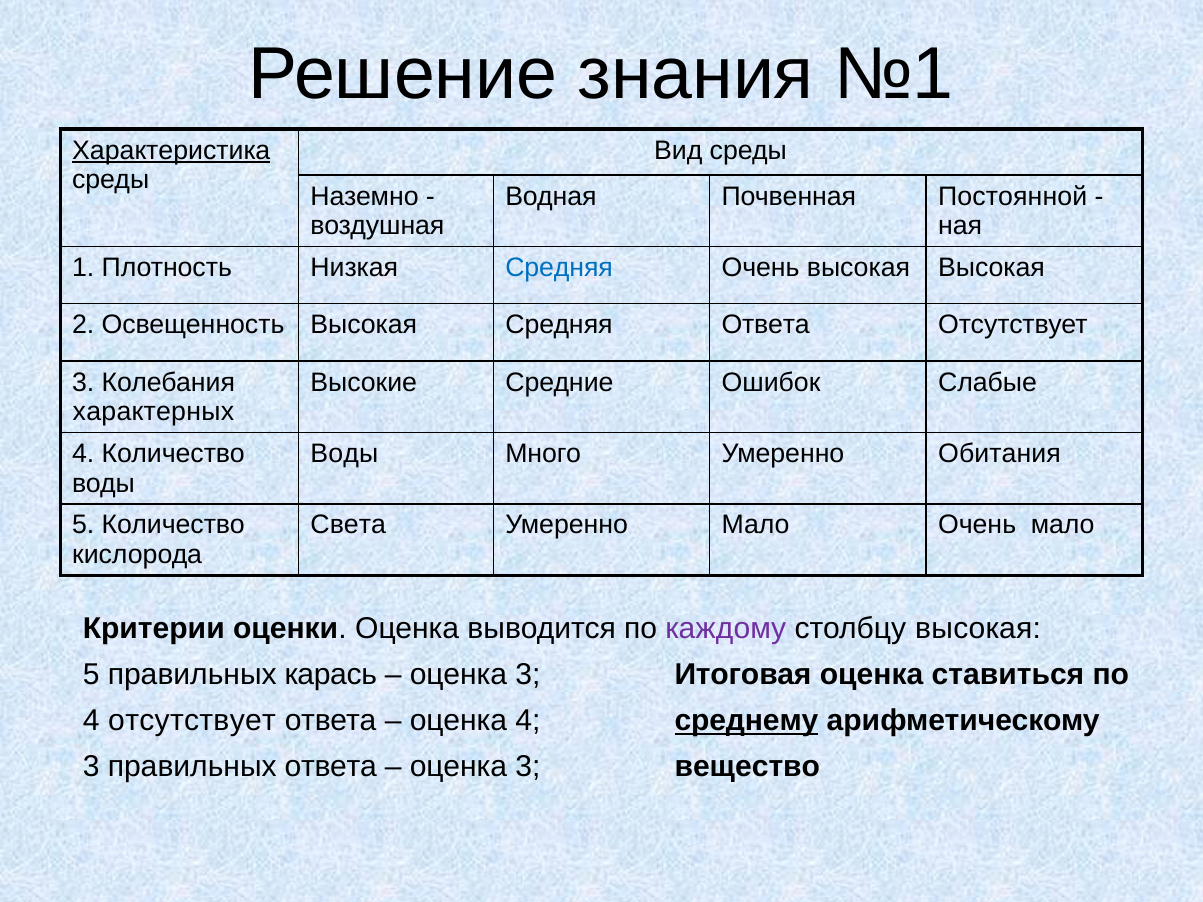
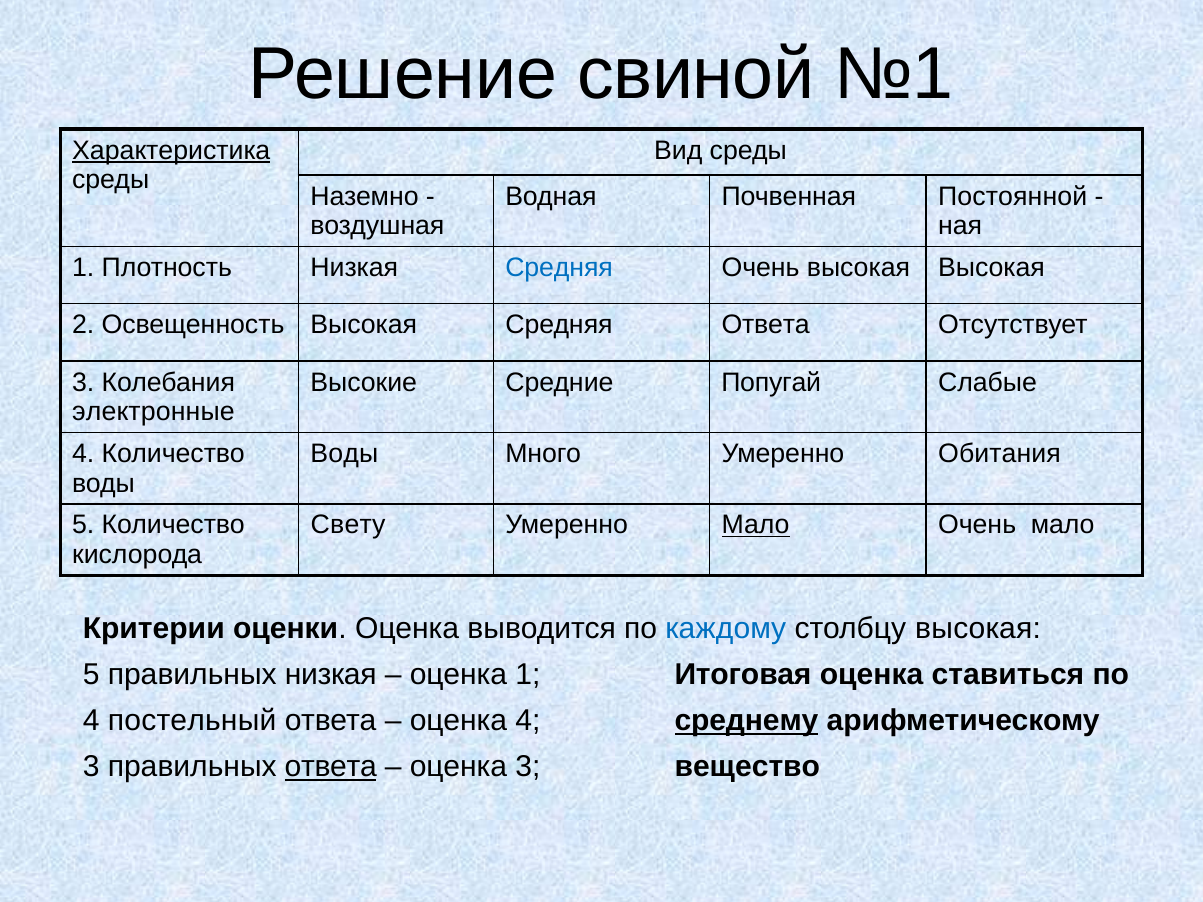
знания: знания -> свиной
Ошибок: Ошибок -> Попугай
характерных: характерных -> электронные
Света: Света -> Свету
Мало at (756, 525) underline: none -> present
каждому colour: purple -> blue
правильных карась: карась -> низкая
3 at (528, 675): 3 -> 1
4 отсутствует: отсутствует -> постельный
ответа at (331, 767) underline: none -> present
